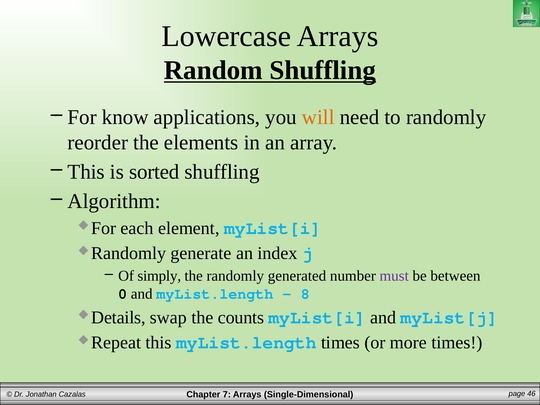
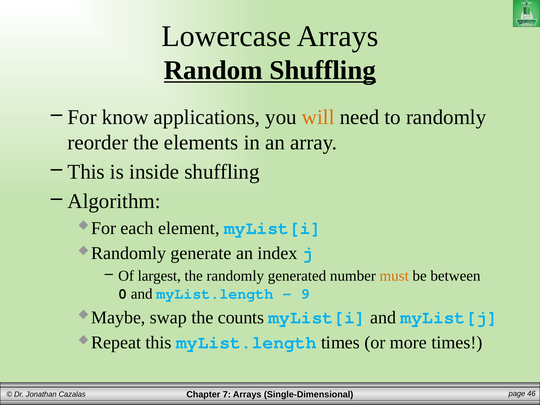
sorted: sorted -> inside
simply: simply -> largest
must colour: purple -> orange
8: 8 -> 9
Details: Details -> Maybe
